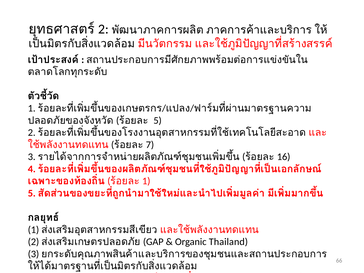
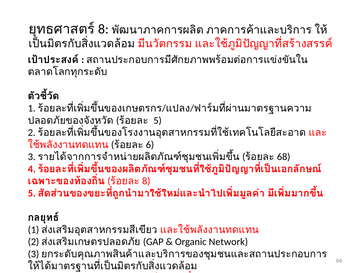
2 at (104, 29): 2 -> 8
7: 7 -> 6
16: 16 -> 68
1 at (146, 181): 1 -> 8
Thailand: Thailand -> Network
